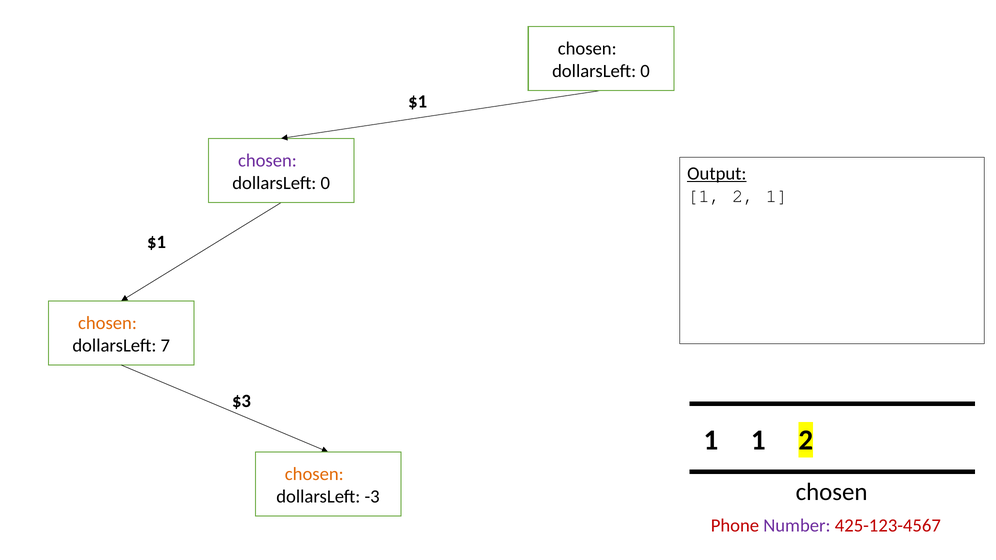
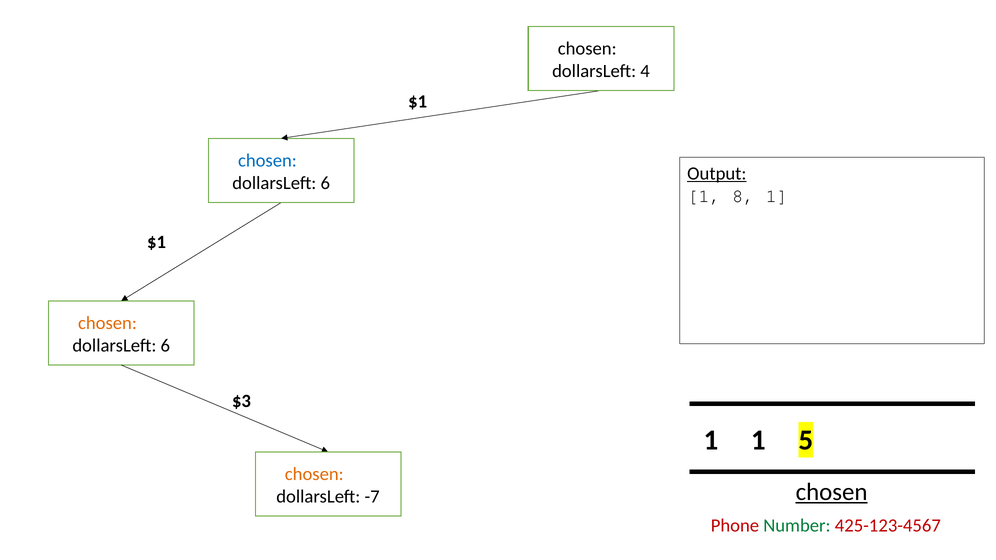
0 at (645, 71): 0 -> 4
chosen at (267, 161) colour: purple -> blue
0 at (325, 183): 0 -> 6
2 at (743, 196): 2 -> 8
7 at (165, 346): 7 -> 6
1 1 2: 2 -> 5
chosen at (832, 492) underline: none -> present
-3: -3 -> -7
Number colour: purple -> green
